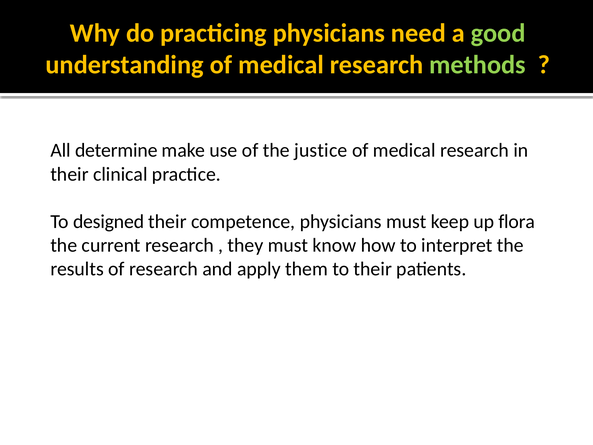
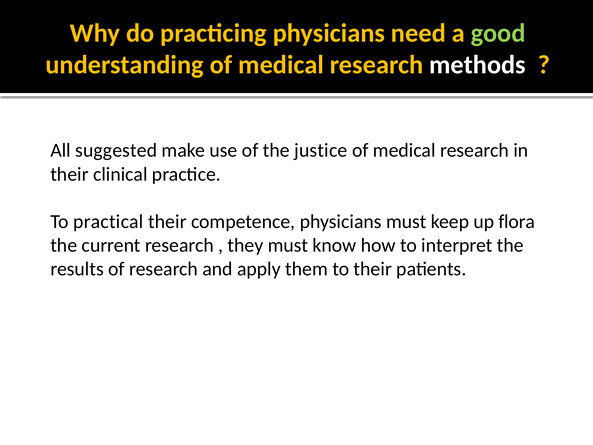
methods colour: light green -> white
determine: determine -> suggested
designed: designed -> practical
